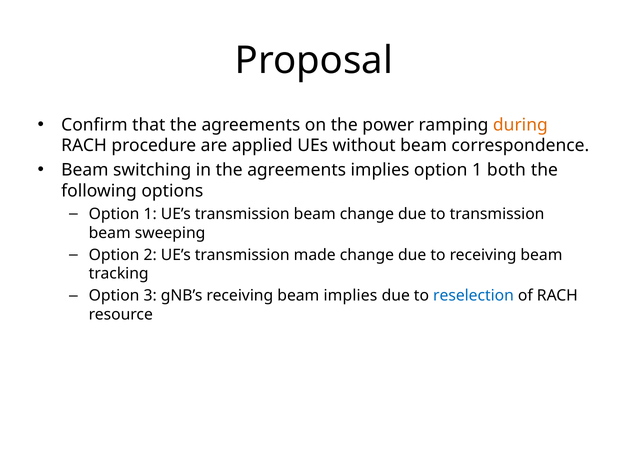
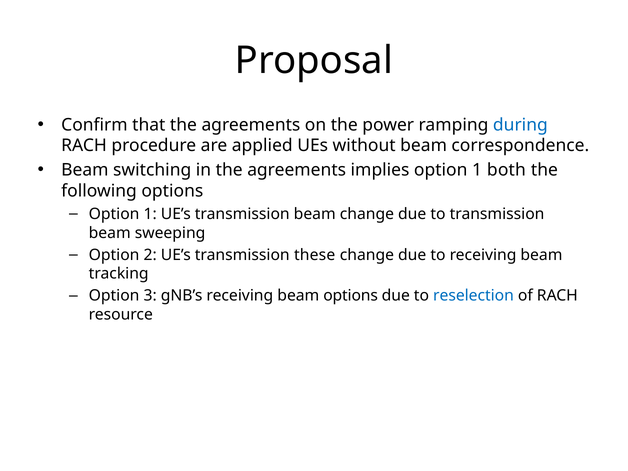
during colour: orange -> blue
made: made -> these
beam implies: implies -> options
